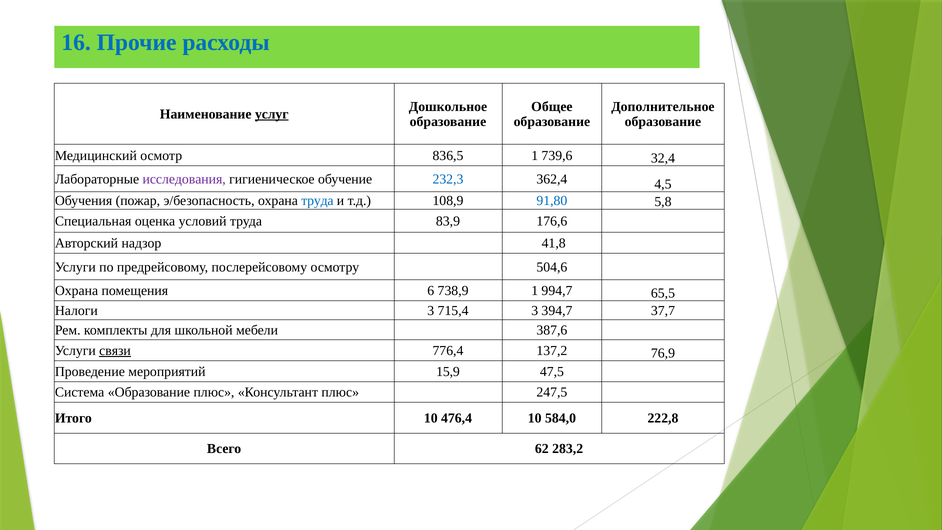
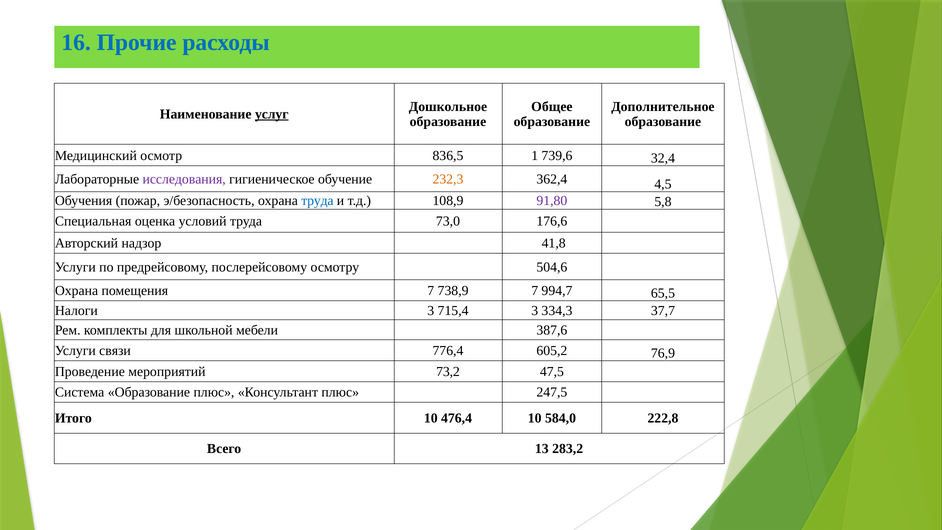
232,3 colour: blue -> orange
91,80 colour: blue -> purple
83,9: 83,9 -> 73,0
помещения 6: 6 -> 7
738,9 1: 1 -> 7
394,7: 394,7 -> 334,3
связи underline: present -> none
137,2: 137,2 -> 605,2
15,9: 15,9 -> 73,2
62: 62 -> 13
